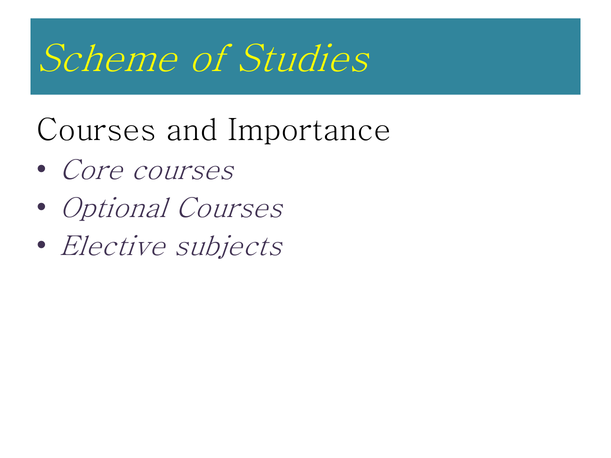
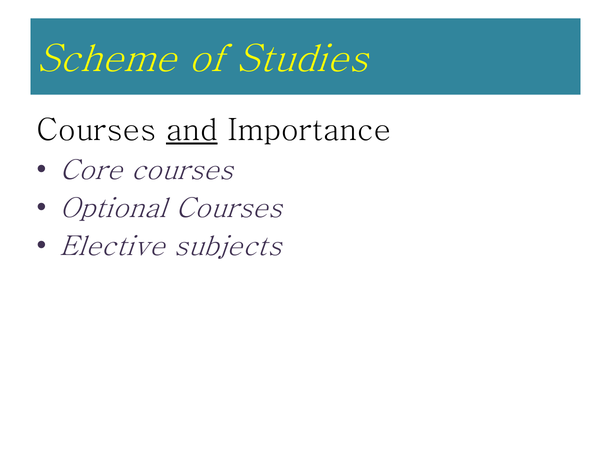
and underline: none -> present
